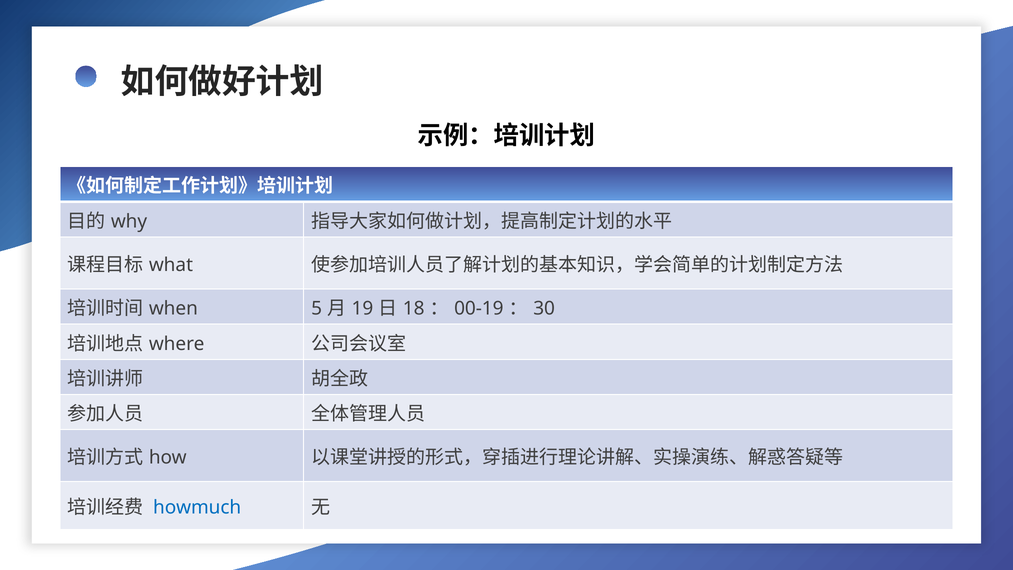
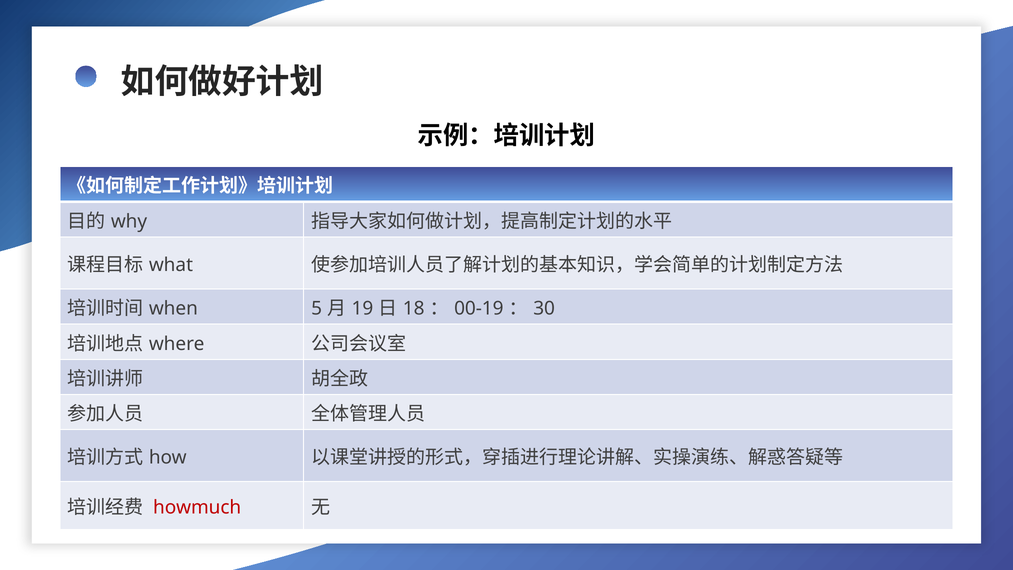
howmuch colour: blue -> red
